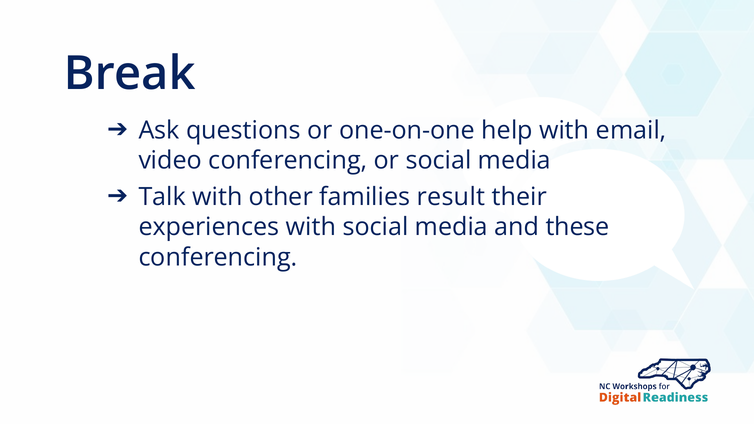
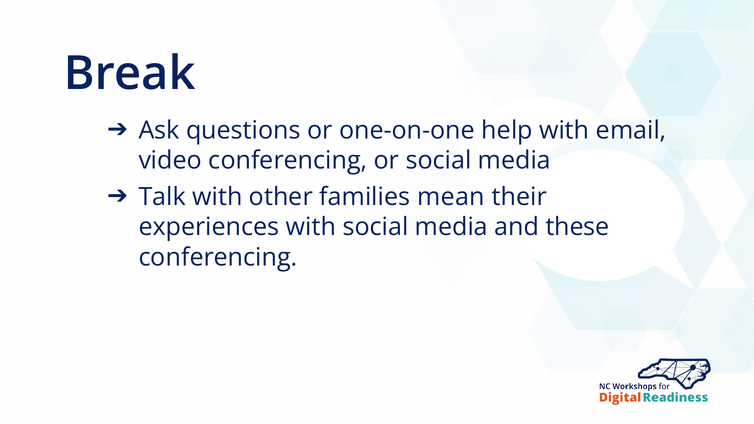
result: result -> mean
